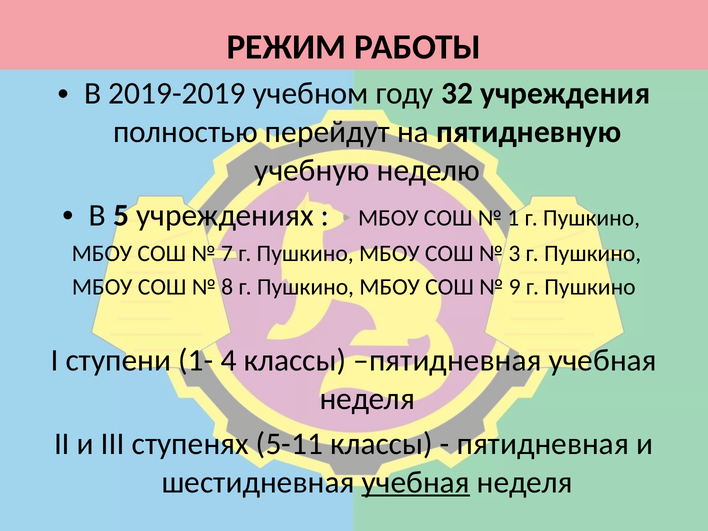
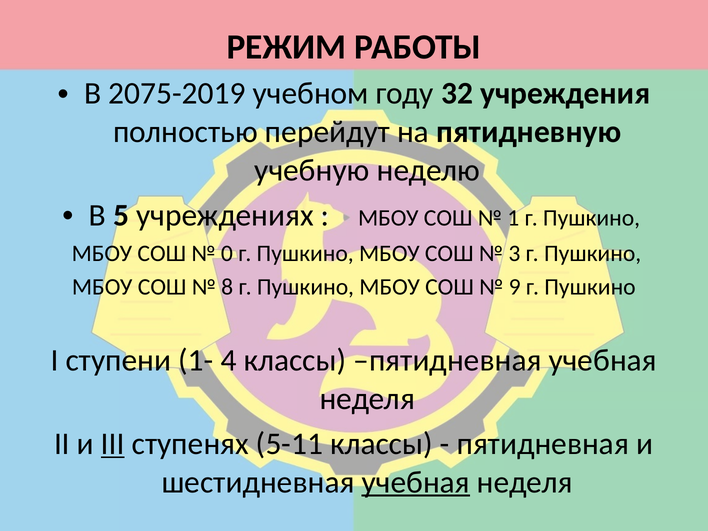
2019-2019: 2019-2019 -> 2075-2019
7: 7 -> 0
III underline: none -> present
